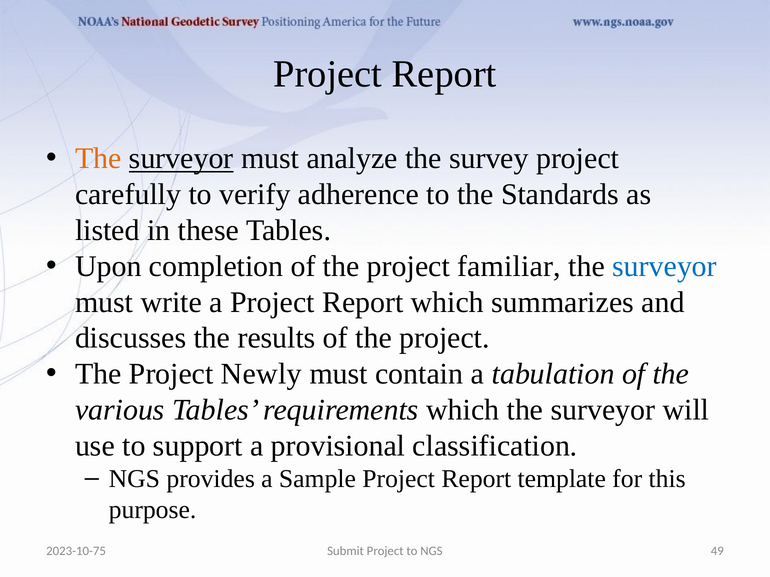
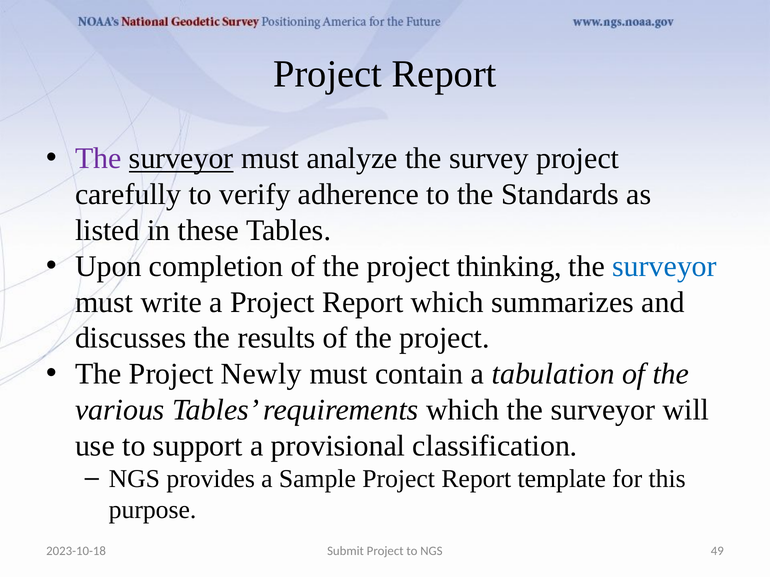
The at (98, 159) colour: orange -> purple
familiar: familiar -> thinking
2023-10-75: 2023-10-75 -> 2023-10-18
